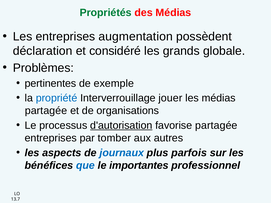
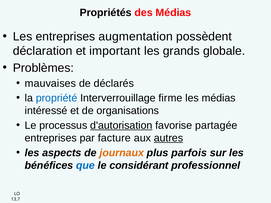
Propriétés colour: green -> black
considéré: considéré -> important
pertinentes: pertinentes -> mauvaises
exemple: exemple -> déclarés
jouer: jouer -> firme
partagée at (46, 111): partagée -> intéressé
tomber: tomber -> facture
autres underline: none -> present
journaux colour: blue -> orange
importantes: importantes -> considérant
